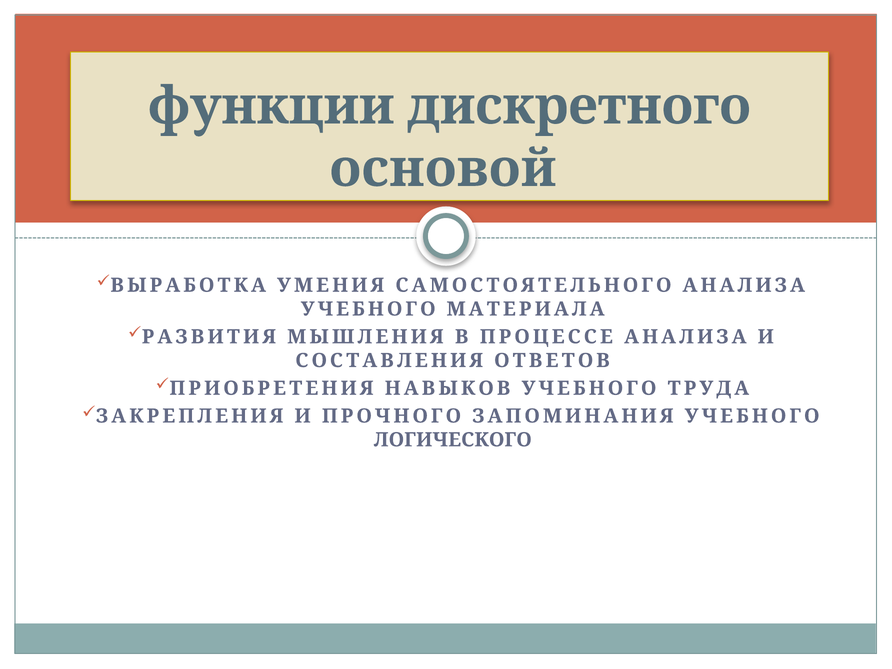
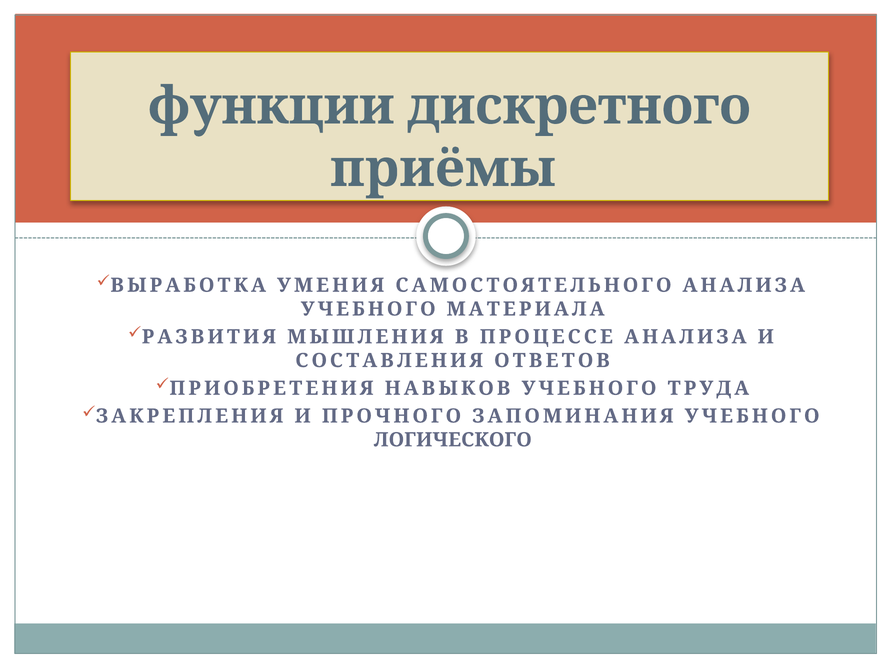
основой: основой -> приёмы
